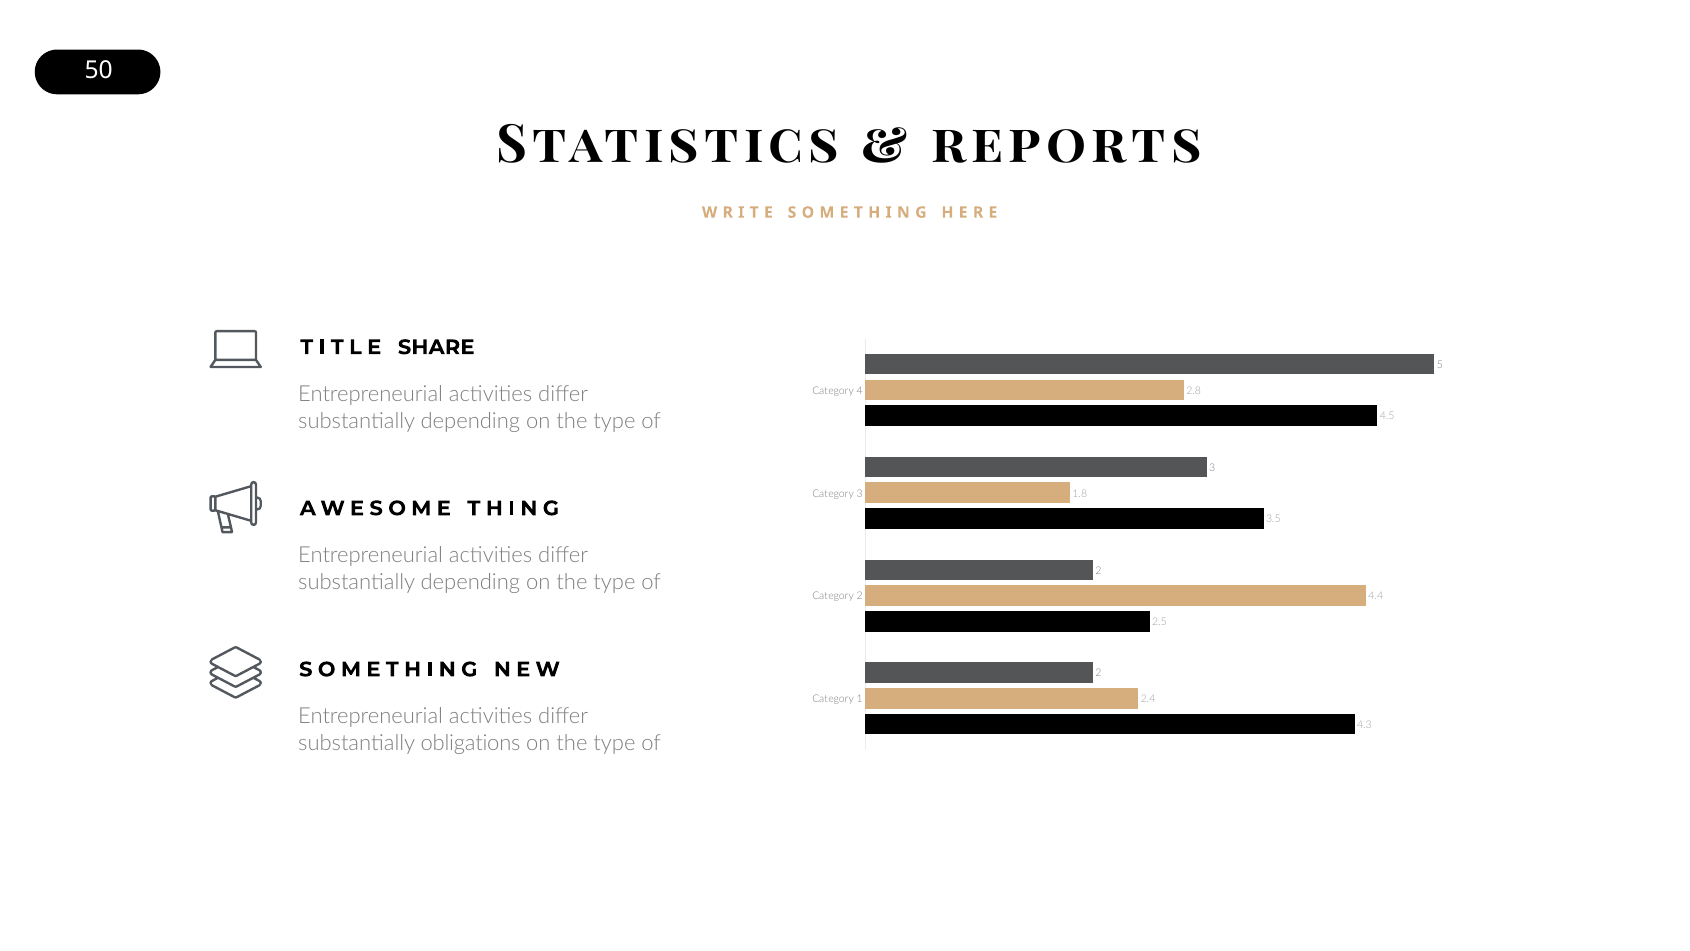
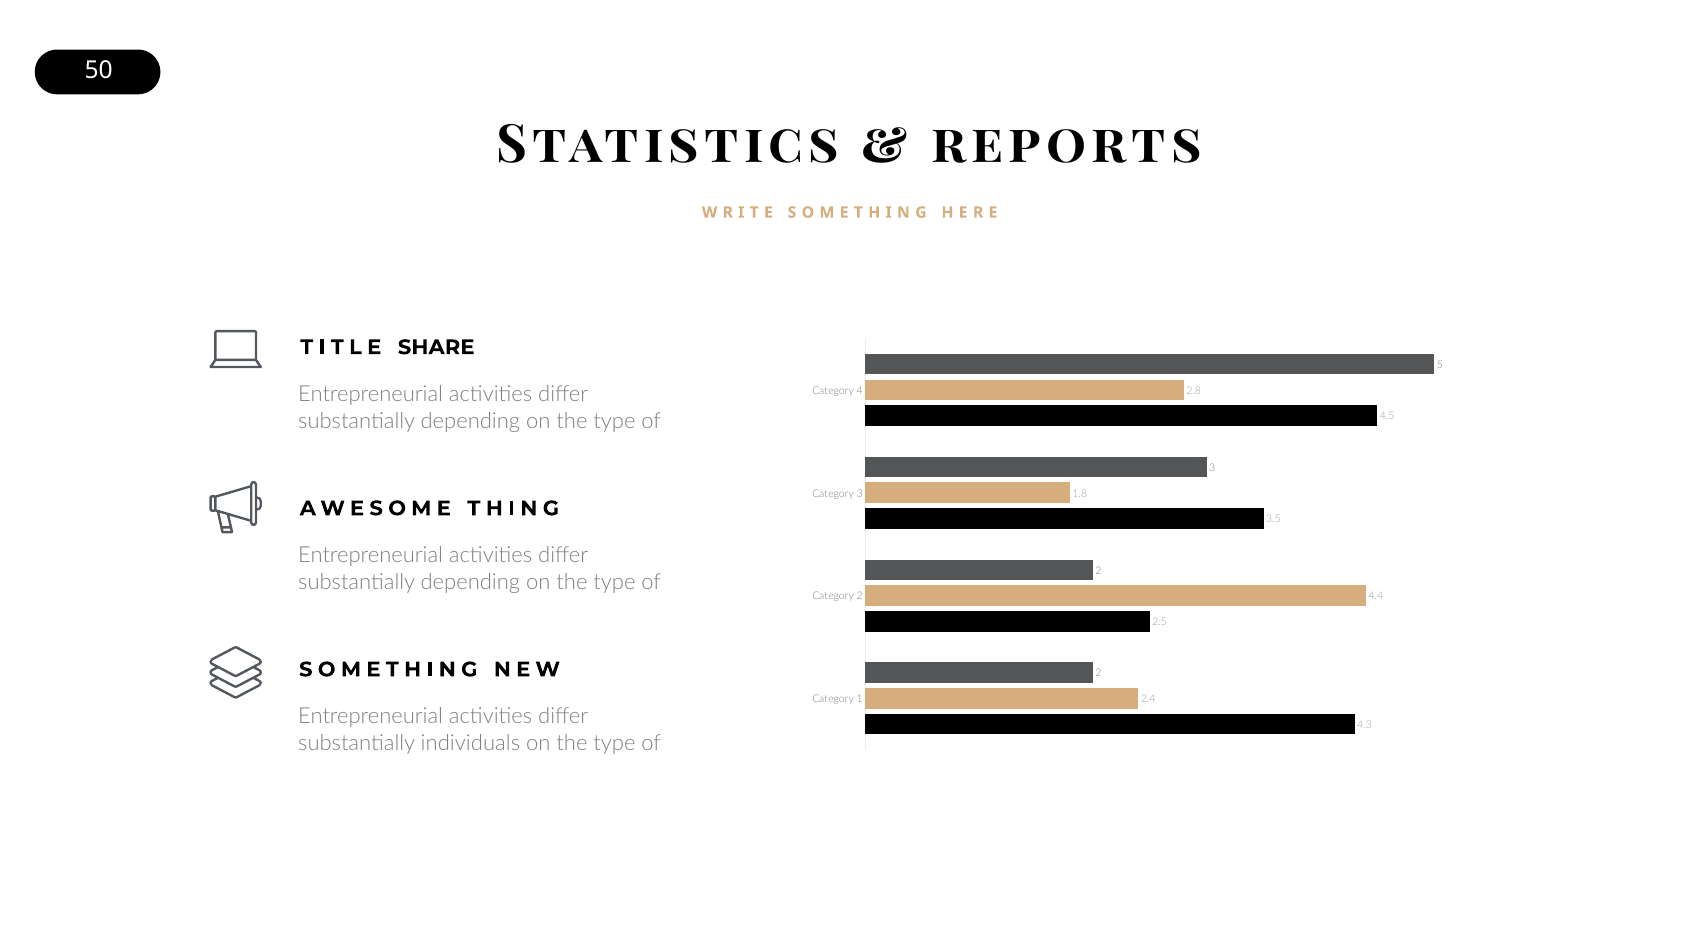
obligations: obligations -> individuals
